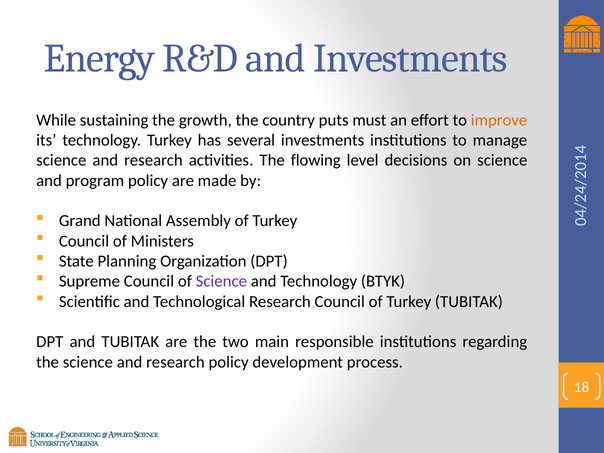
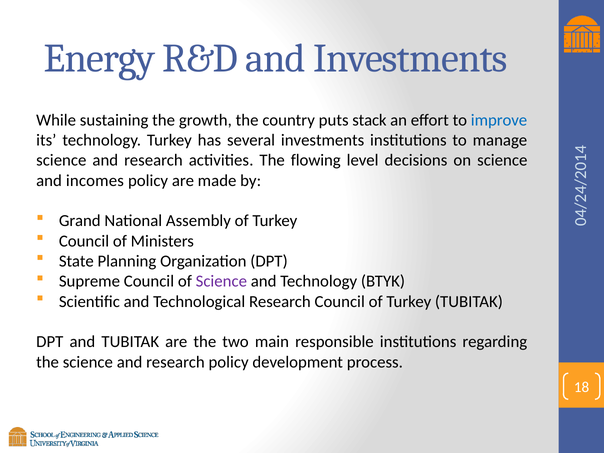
must: must -> stack
improve colour: orange -> blue
program: program -> incomes
